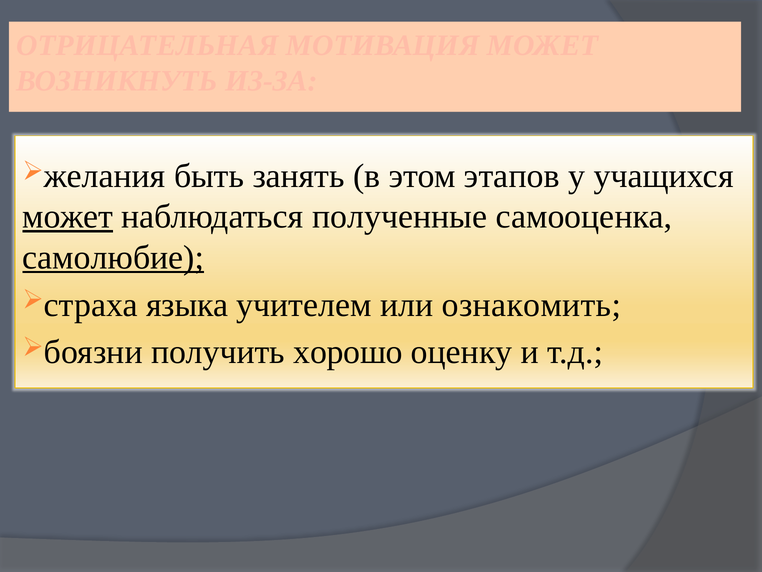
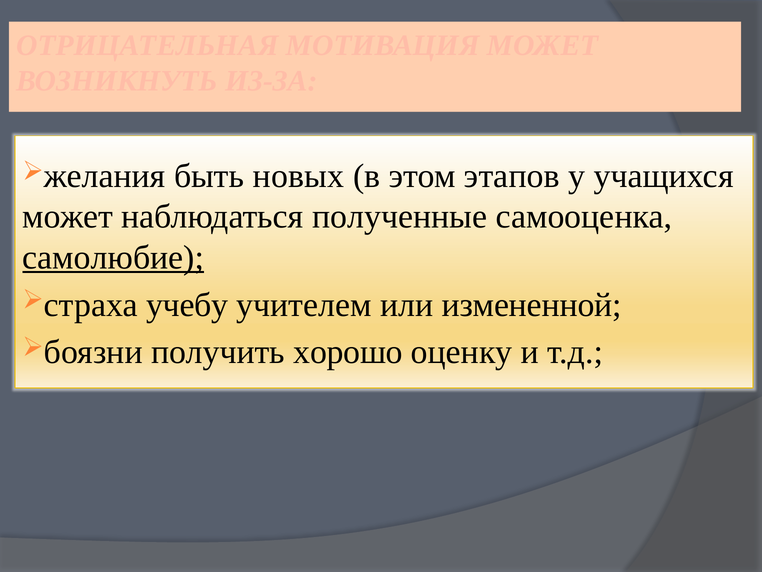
занять: занять -> новых
может at (68, 216) underline: present -> none
языка: языка -> учебу
ознакомить: ознакомить -> измененной
